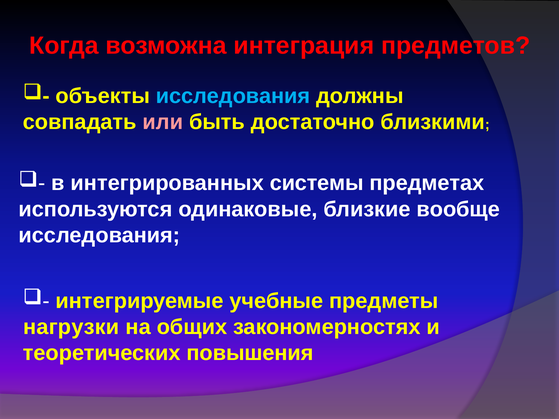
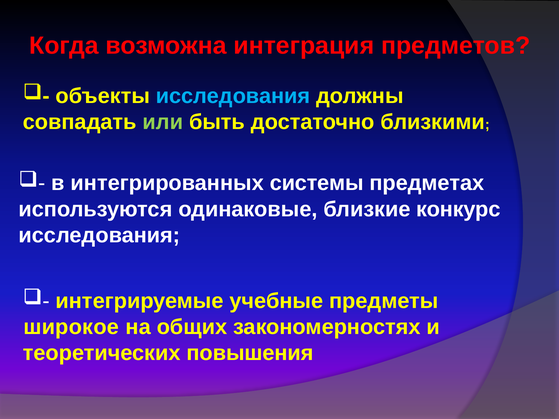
или colour: pink -> light green
вообще: вообще -> конкурс
нагрузки: нагрузки -> широкое
